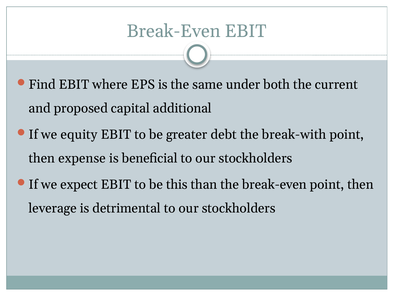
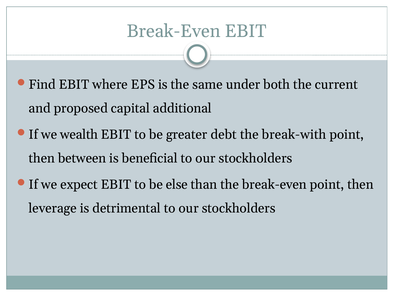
equity: equity -> wealth
expense: expense -> between
this: this -> else
